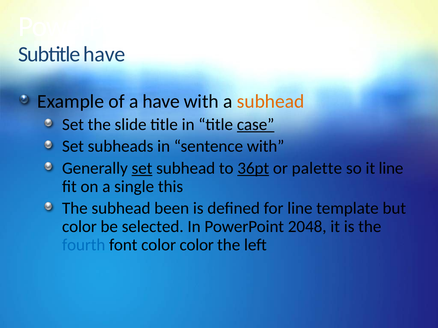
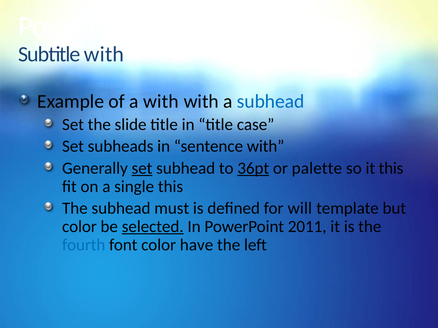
Subtitle have: have -> with
a have: have -> with
subhead at (271, 102) colour: orange -> blue
case underline: present -> none
it line: line -> this
been: been -> must
for line: line -> will
selected underline: none -> present
2048: 2048 -> 2011
color color: color -> have
